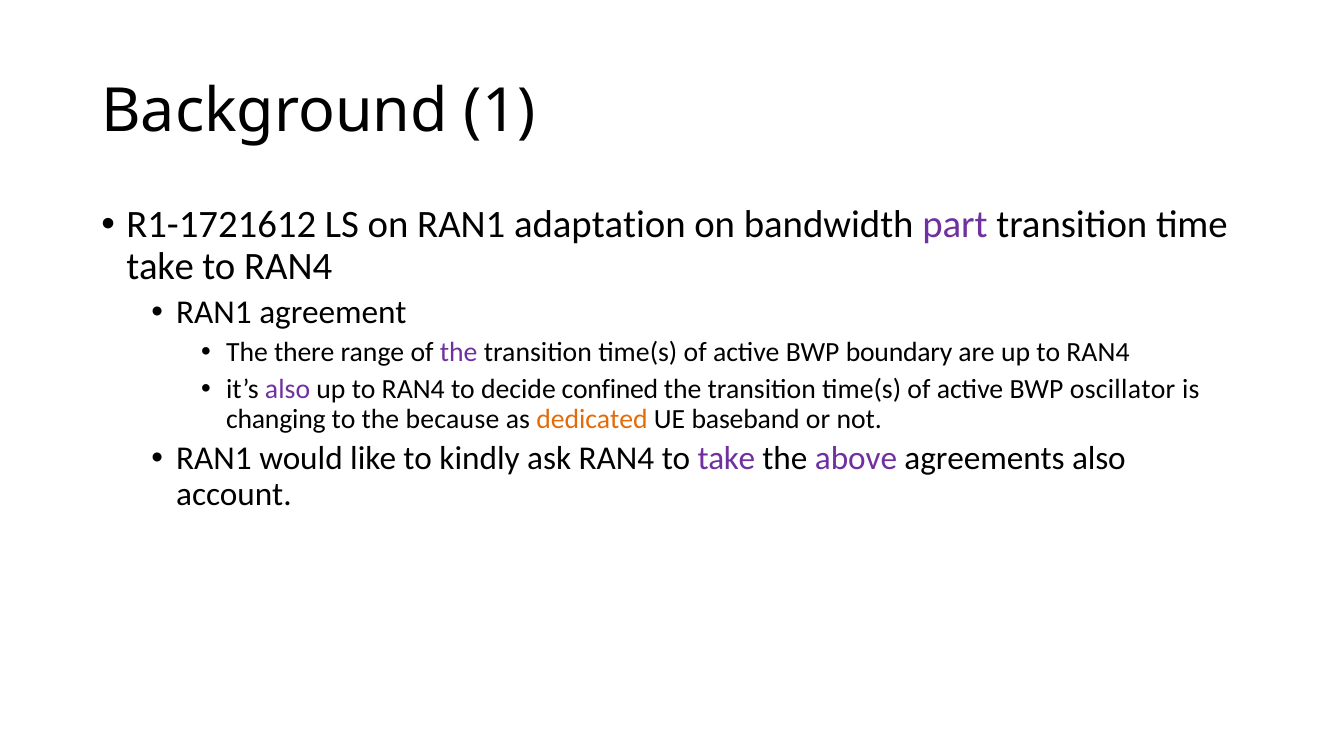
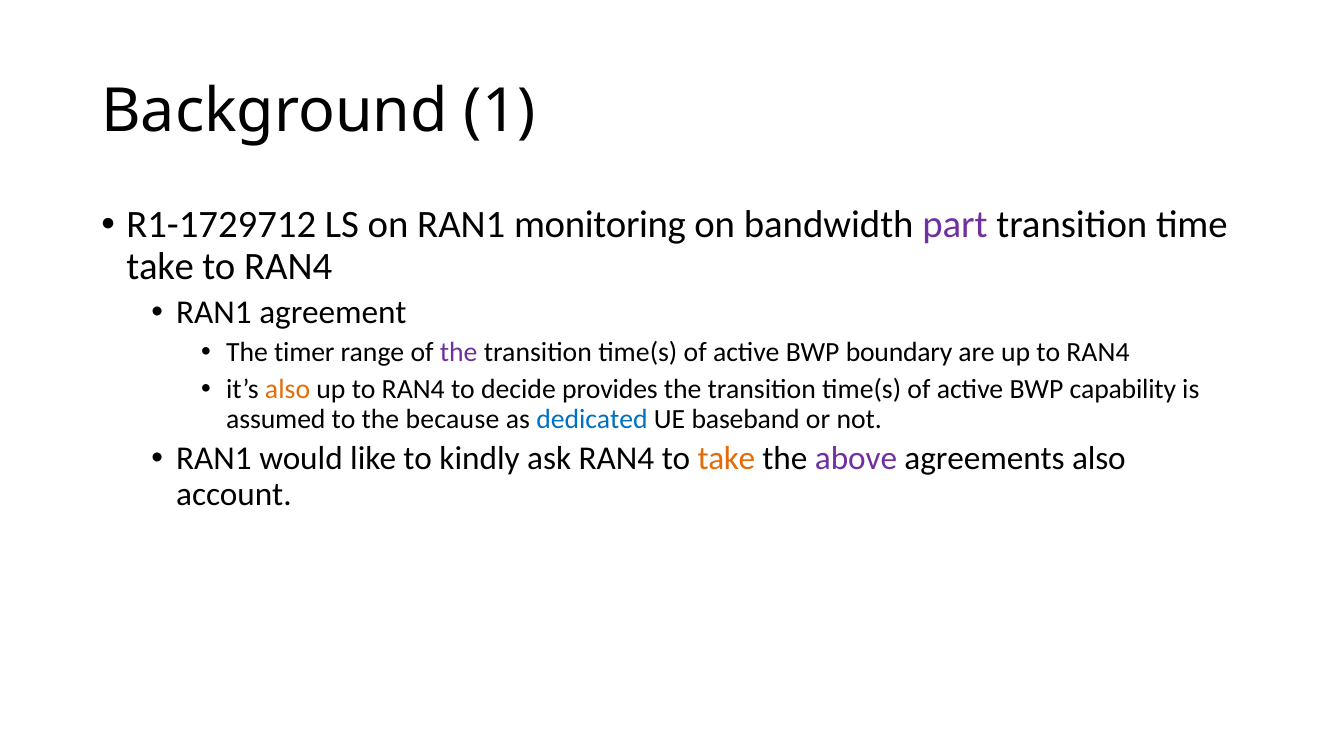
R1-1721612: R1-1721612 -> R1-1729712
adaptation: adaptation -> monitoring
there: there -> timer
also at (288, 389) colour: purple -> orange
confined: confined -> provides
oscillator: oscillator -> capability
changing: changing -> assumed
dedicated colour: orange -> blue
take at (726, 459) colour: purple -> orange
